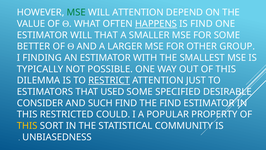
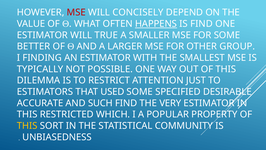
MSE at (76, 12) colour: green -> red
WILL ATTENTION: ATTENTION -> CONCISELY
WILL THAT: THAT -> TRUE
RESTRICT underline: present -> none
CONSIDER: CONSIDER -> ACCURATE
THE FIND: FIND -> VERY
COULD: COULD -> WHICH
